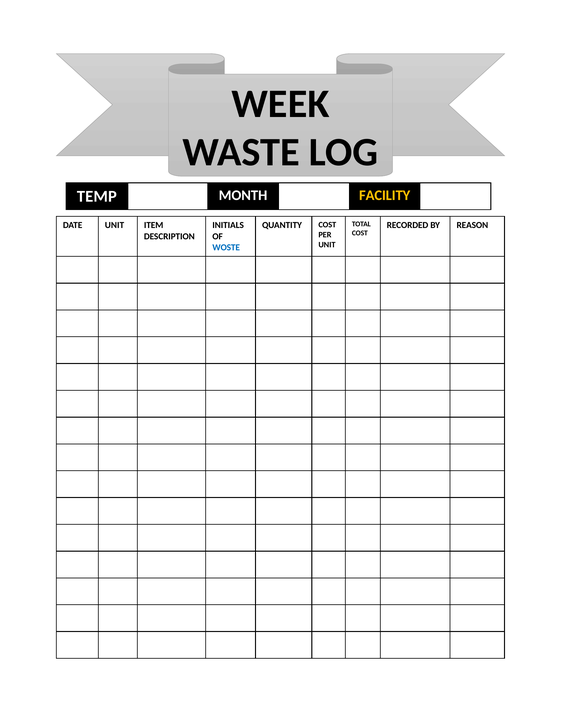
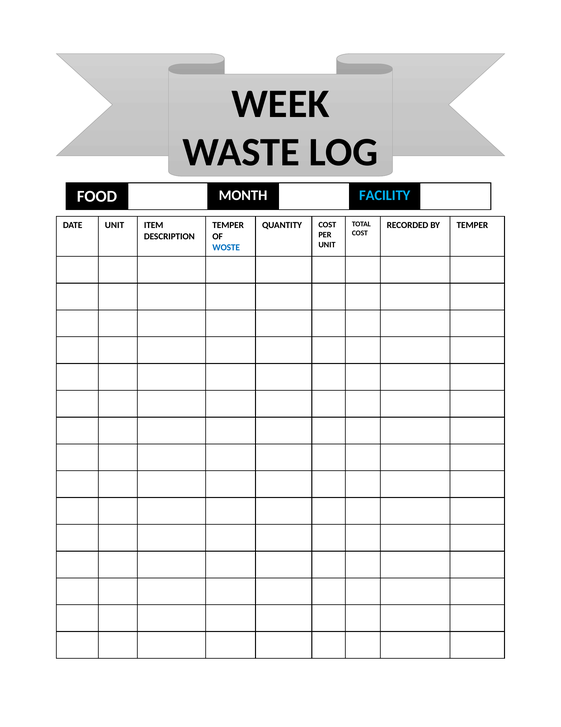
TEMP: TEMP -> FOOD
FACILITY colour: yellow -> light blue
INITIALS at (228, 225): INITIALS -> TEMPER
BY REASON: REASON -> TEMPER
